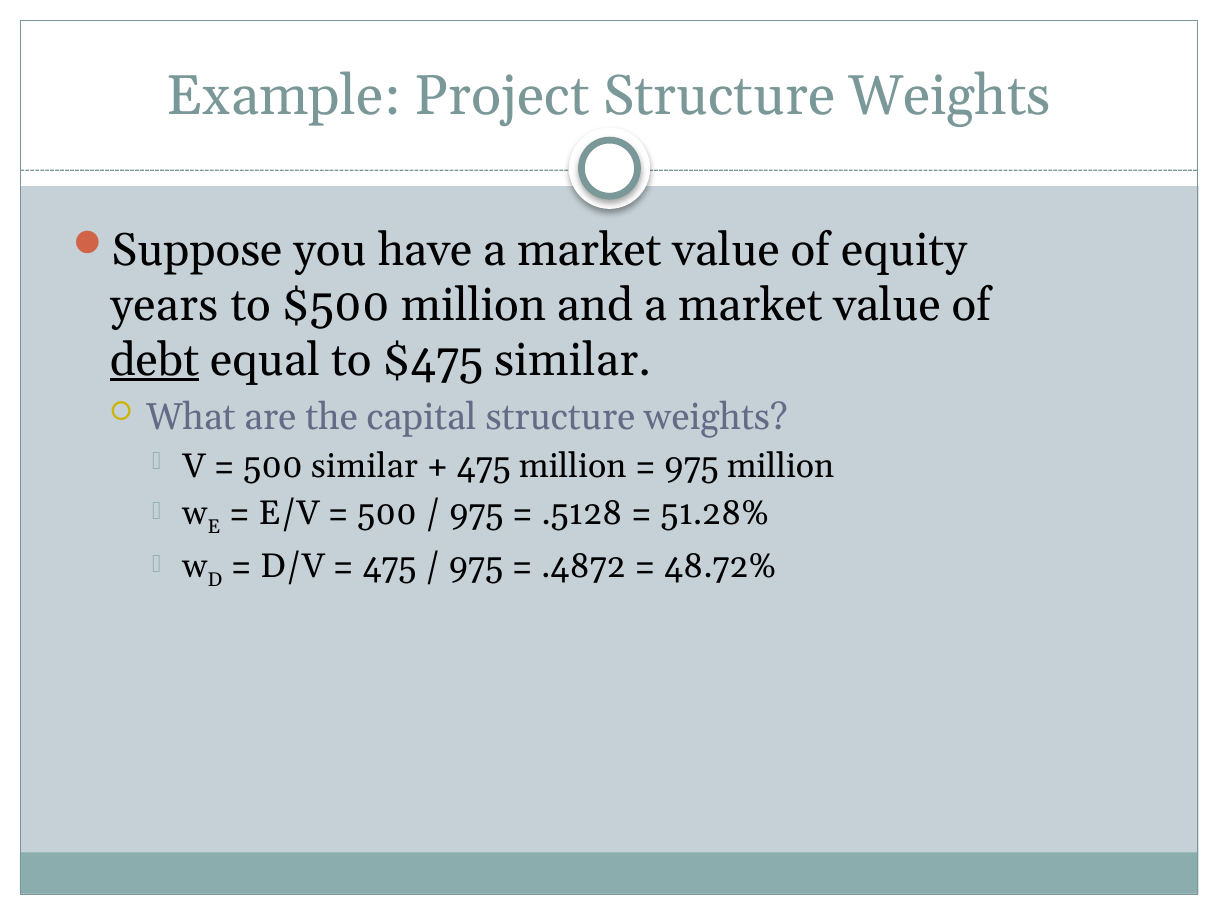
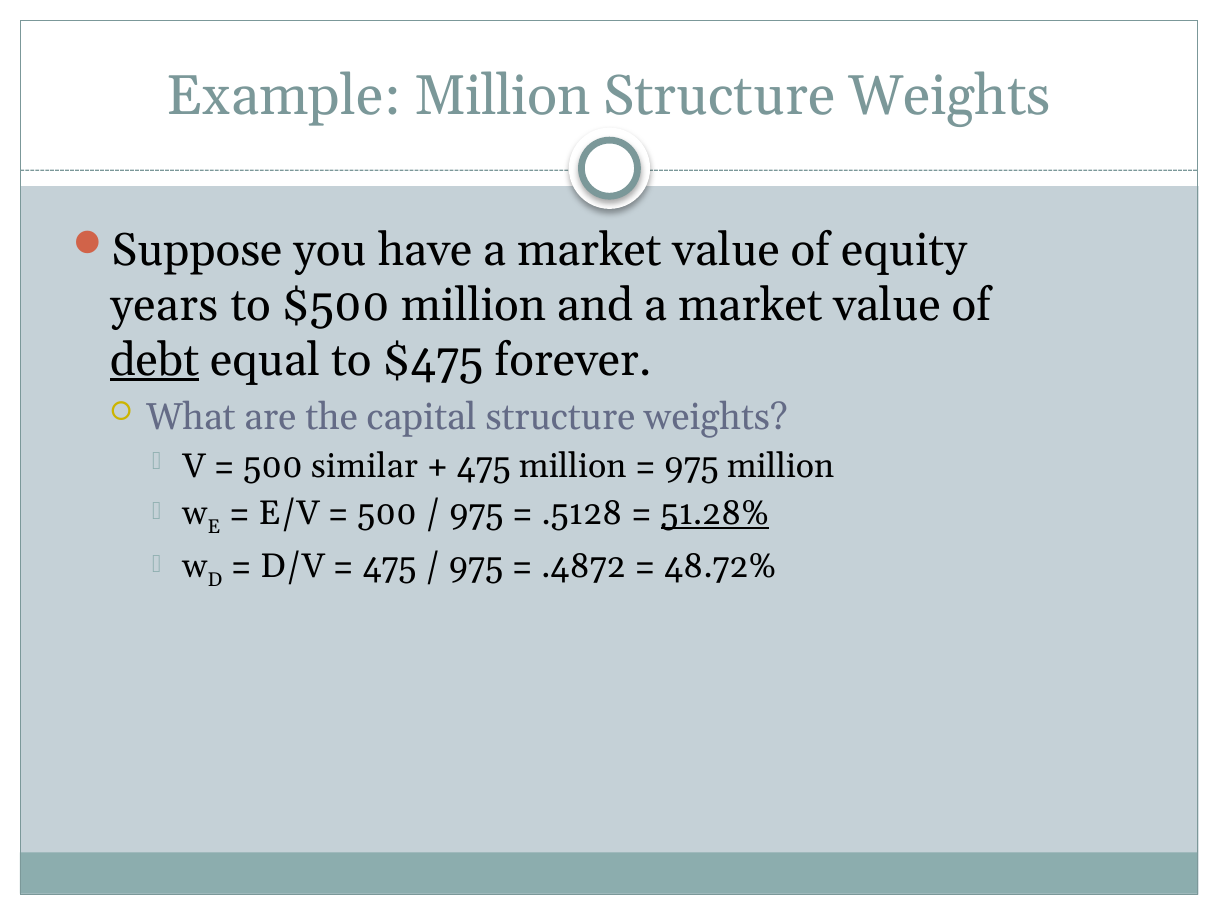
Example Project: Project -> Million
$475 similar: similar -> forever
51.28% underline: none -> present
